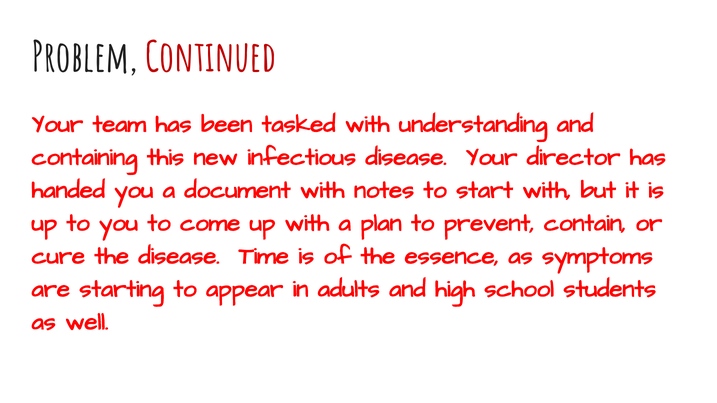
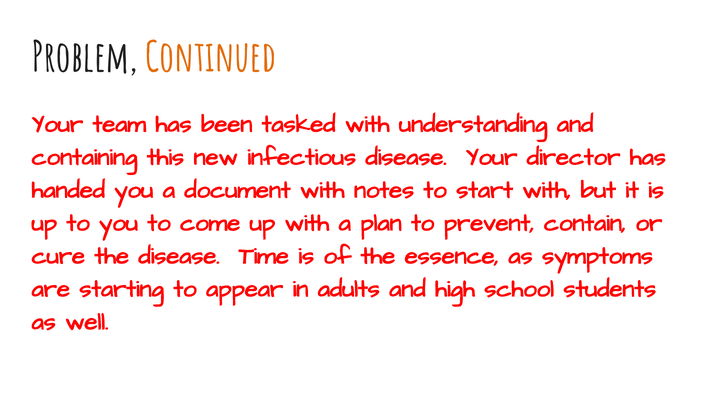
Continued colour: red -> orange
